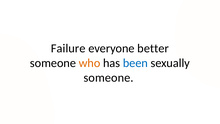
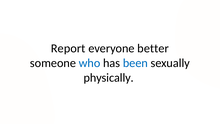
Failure: Failure -> Report
who colour: orange -> blue
someone at (109, 78): someone -> physically
